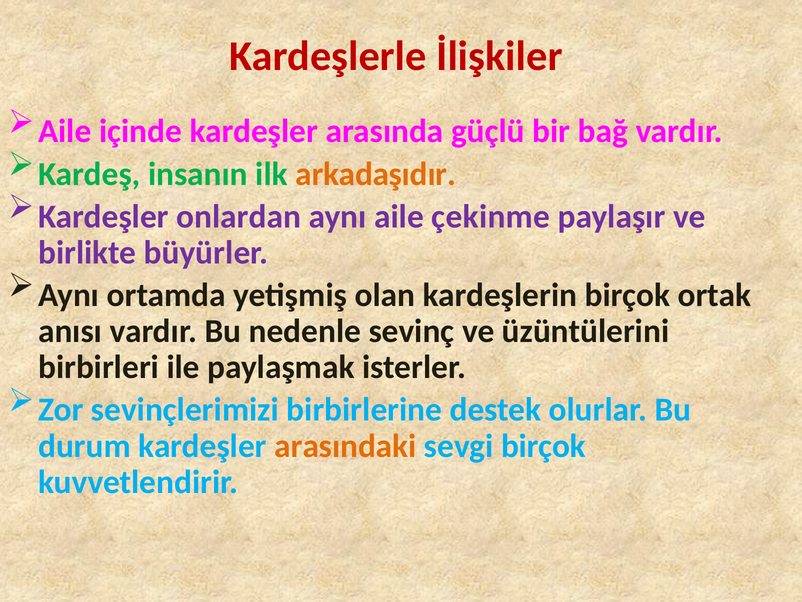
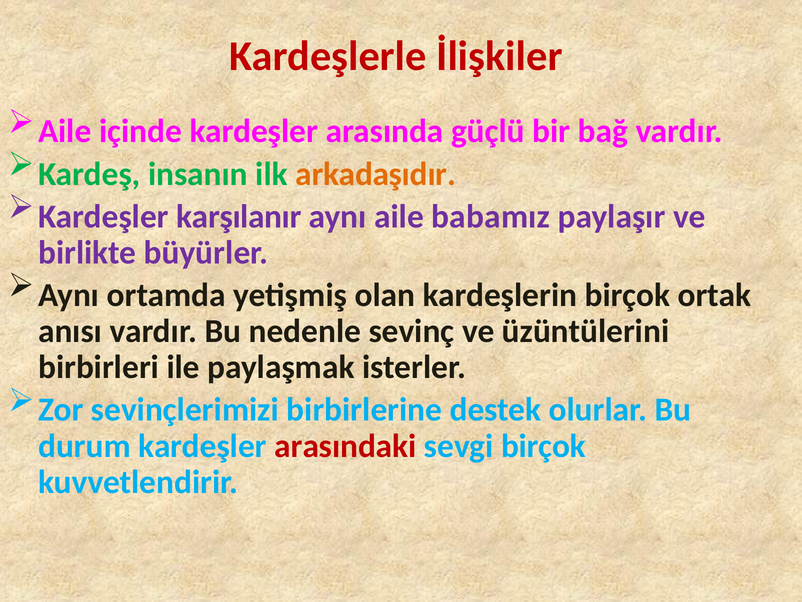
onlardan: onlardan -> karşılanır
çekinme: çekinme -> babamız
arasındaki colour: orange -> red
